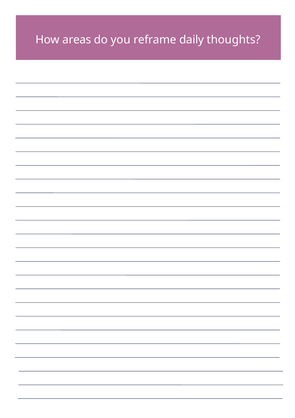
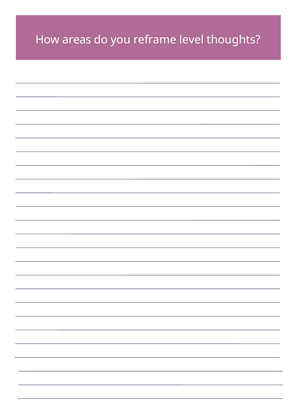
daily: daily -> level
